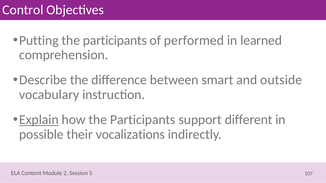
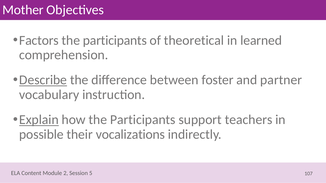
Control: Control -> Mother
Putting: Putting -> Factors
performed: performed -> theoretical
Describe underline: none -> present
smart: smart -> foster
outside: outside -> partner
different: different -> teachers
